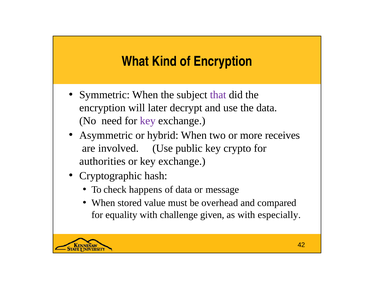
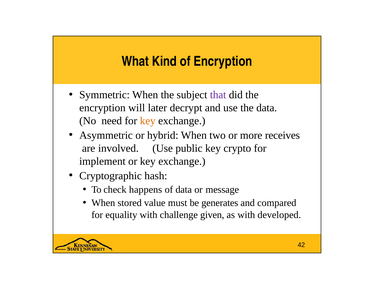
key at (148, 121) colour: purple -> orange
authorities: authorities -> implement
overhead: overhead -> generates
especially: especially -> developed
